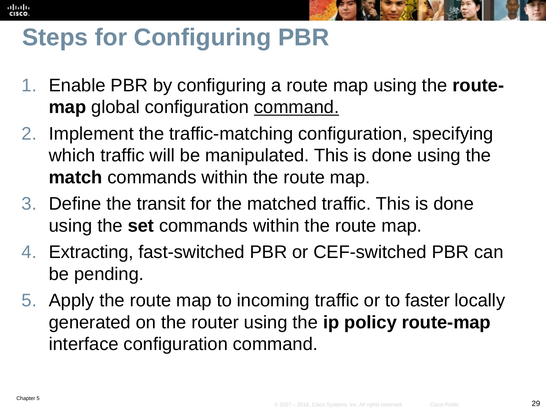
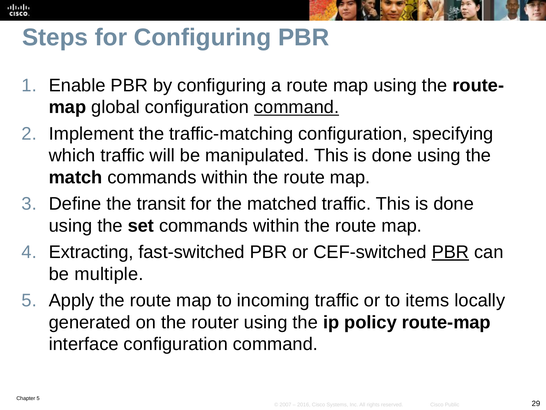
PBR at (450, 252) underline: none -> present
pending: pending -> multiple
faster: faster -> items
